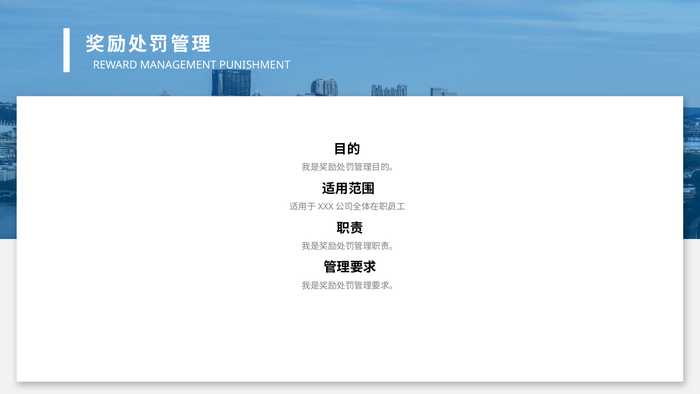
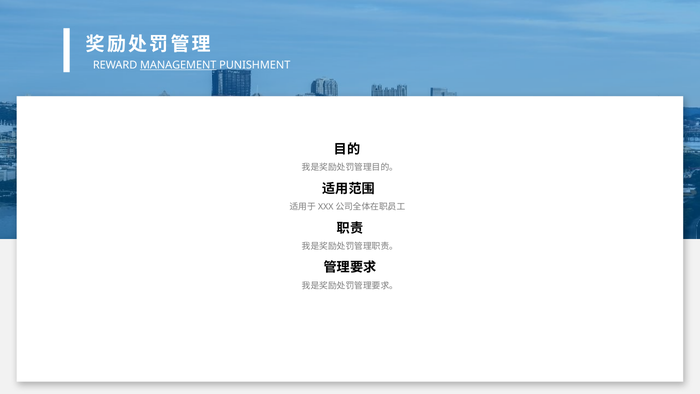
MANAGEMENT underline: none -> present
